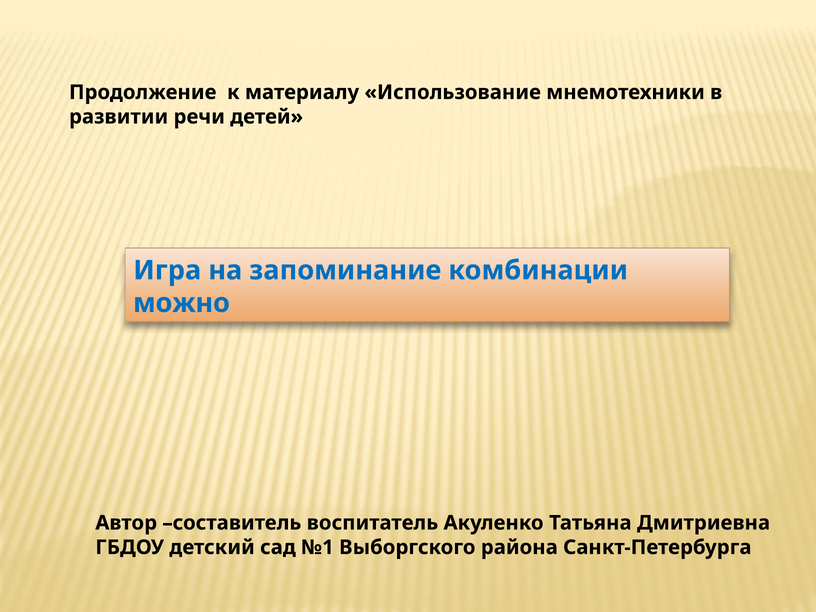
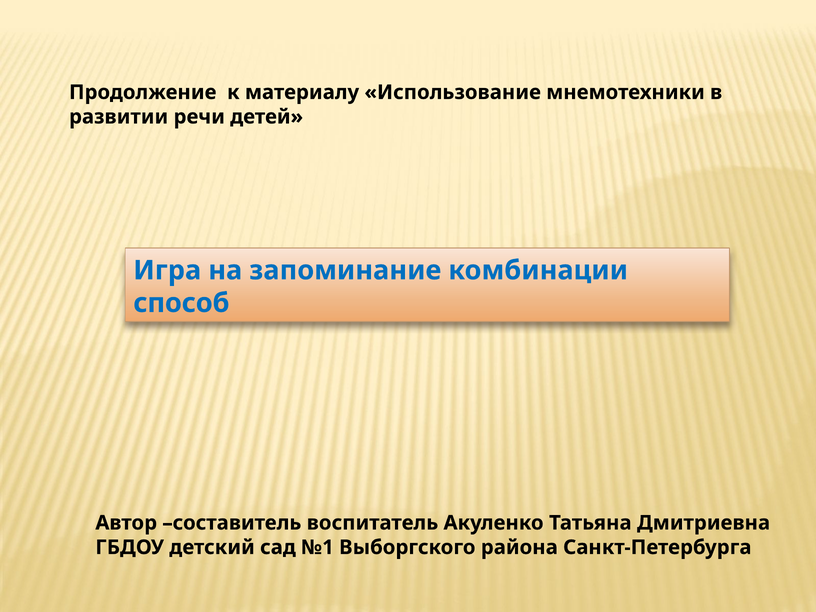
можно: можно -> способ
